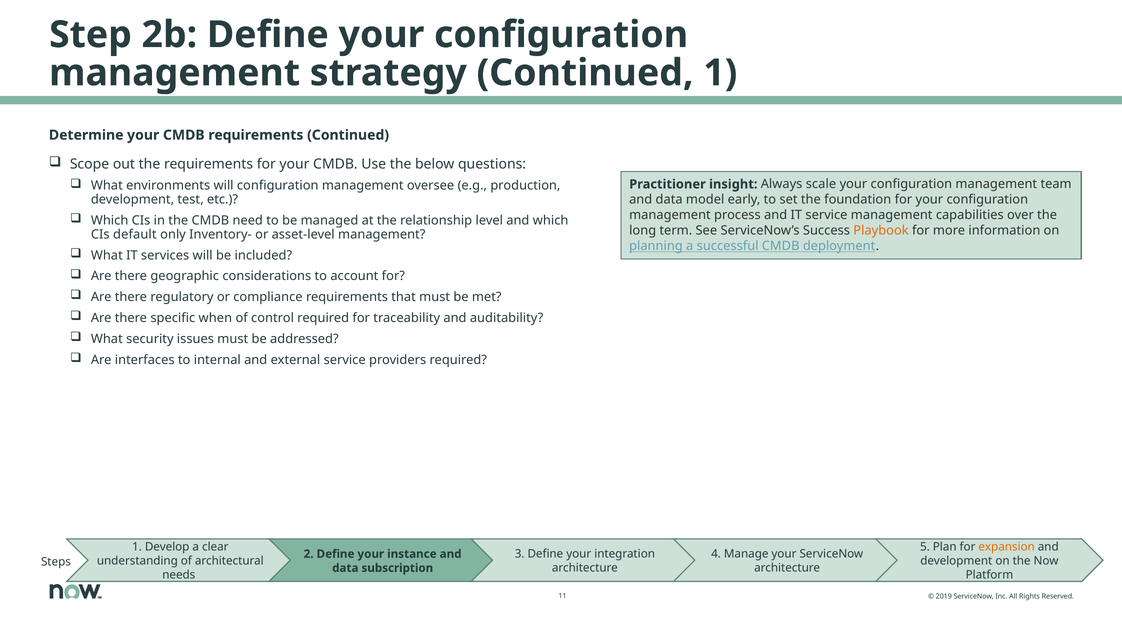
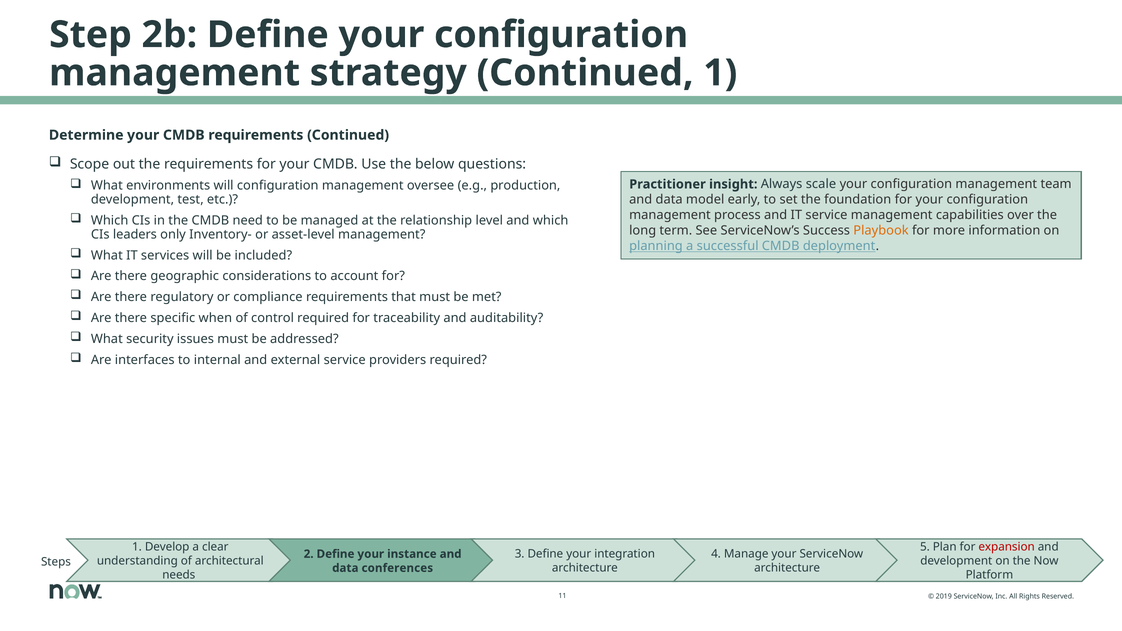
default: default -> leaders
expansion colour: orange -> red
subscription: subscription -> conferences
